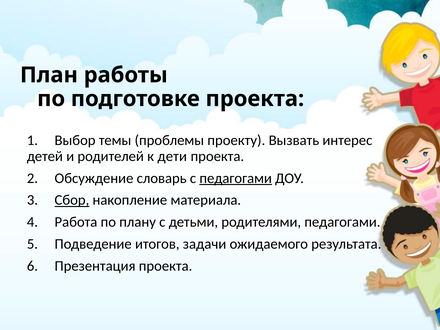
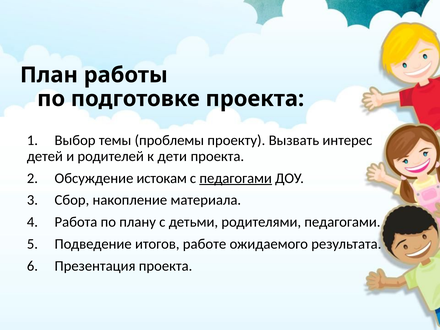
словарь: словарь -> истокам
Сбор underline: present -> none
задачи: задачи -> работе
